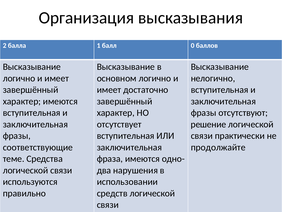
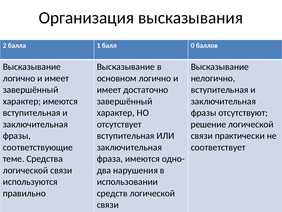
продолжайте: продолжайте -> соответствует
